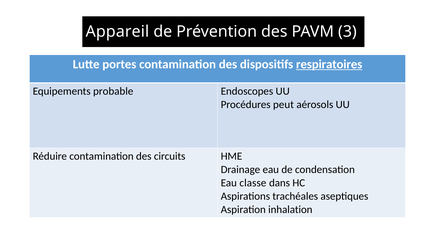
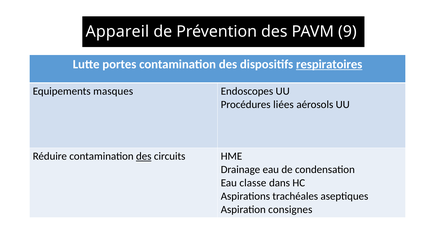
3: 3 -> 9
probable: probable -> masques
peut: peut -> liées
des at (144, 156) underline: none -> present
inhalation: inhalation -> consignes
